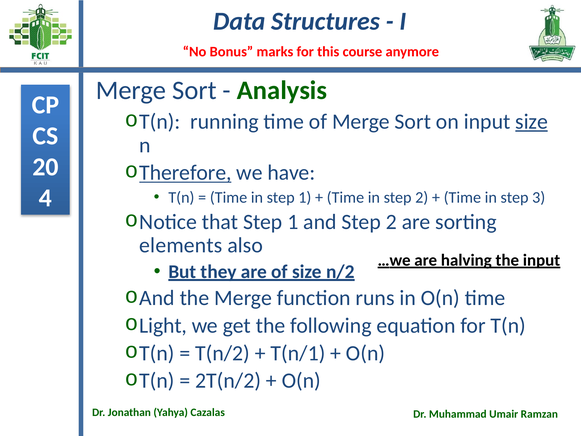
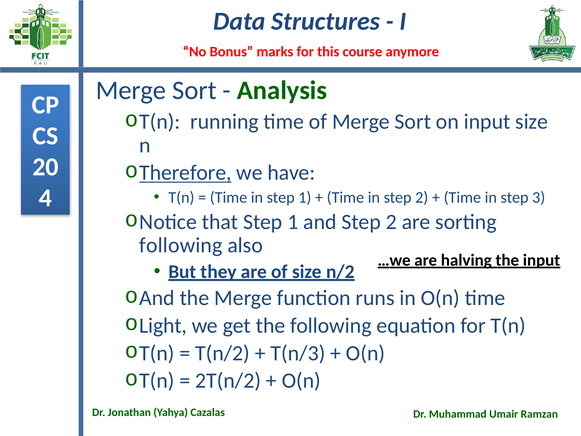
size at (532, 122) underline: present -> none
elements at (181, 245): elements -> following
T(n/1: T(n/1 -> T(n/3
